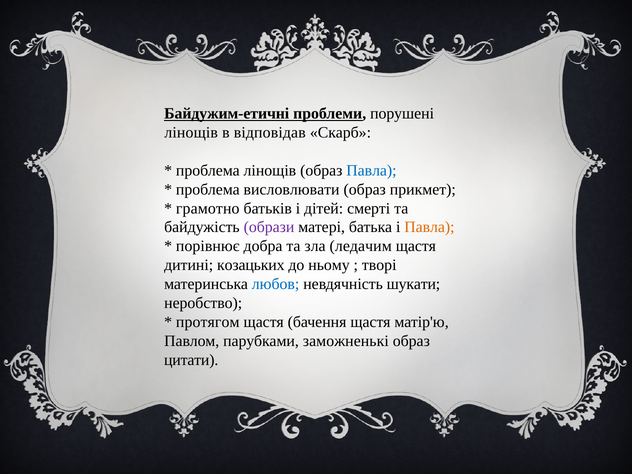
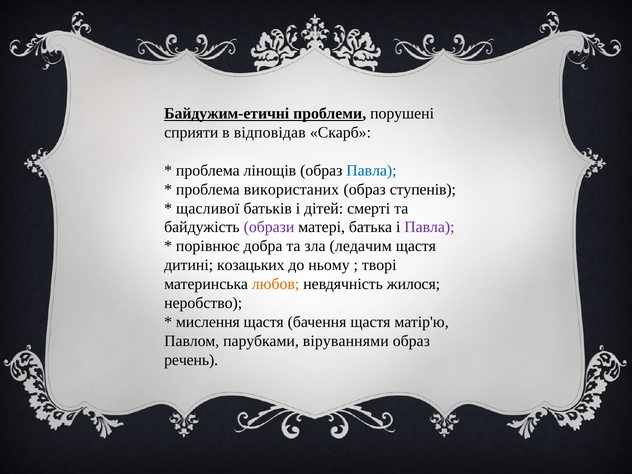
лінощів at (191, 132): лінощів -> сприяти
висловлювати: висловлювати -> використаних
прикмет: прикмет -> ступенів
грамотно: грамотно -> щасливої
Павла at (429, 227) colour: orange -> purple
любов colour: blue -> orange
шукати: шукати -> жилося
протягом: протягом -> мислення
заможненькі: заможненькі -> віруваннями
цитати: цитати -> речень
